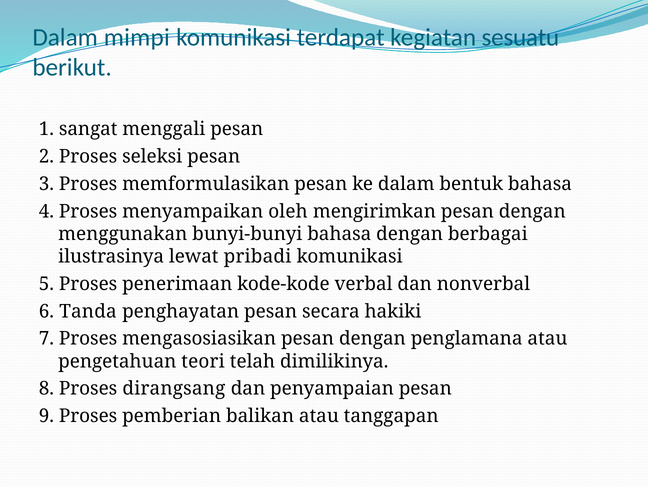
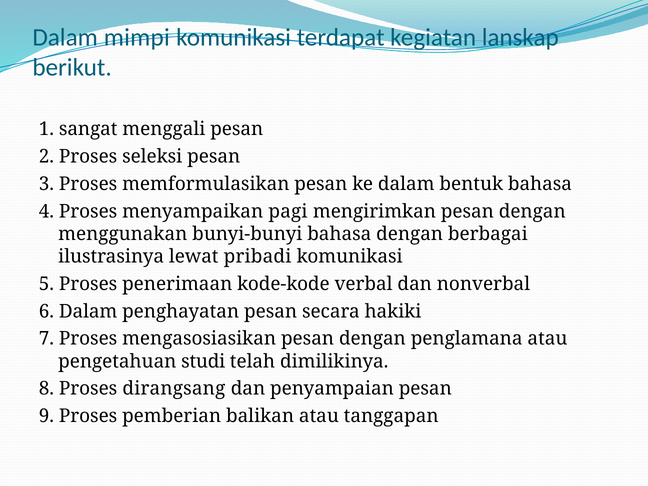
sesuatu: sesuatu -> lanskap
oleh: oleh -> pagi
6 Tanda: Tanda -> Dalam
teori: teori -> studi
